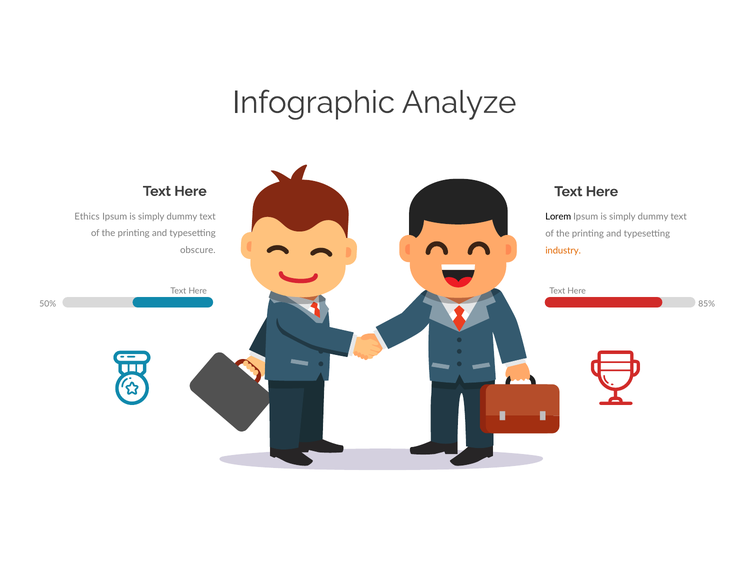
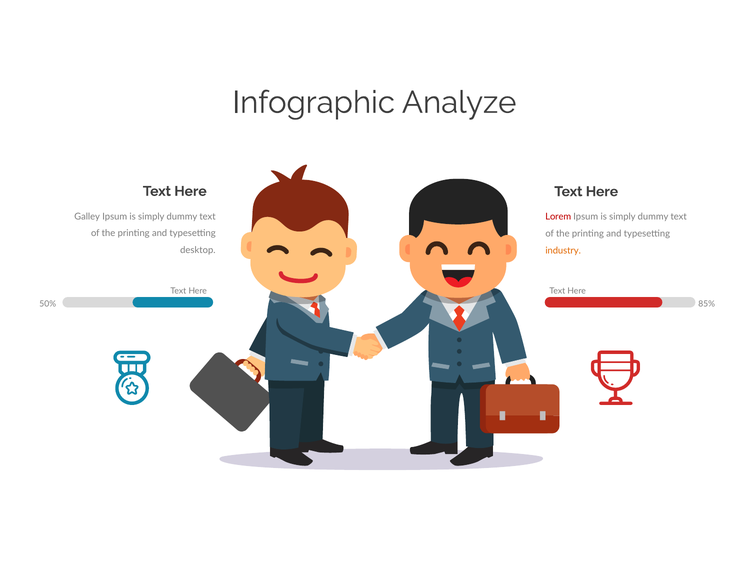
Ethics: Ethics -> Galley
Lorem colour: black -> red
obscure: obscure -> desktop
